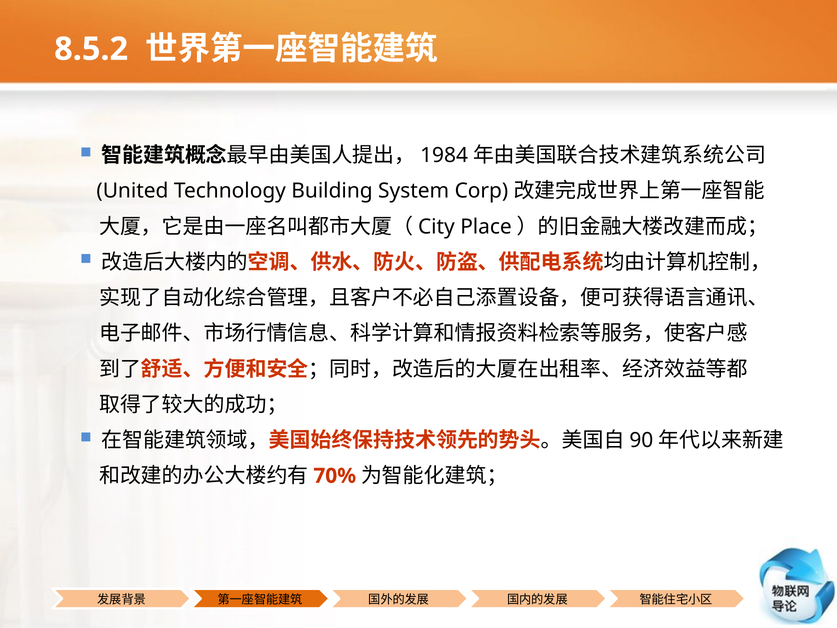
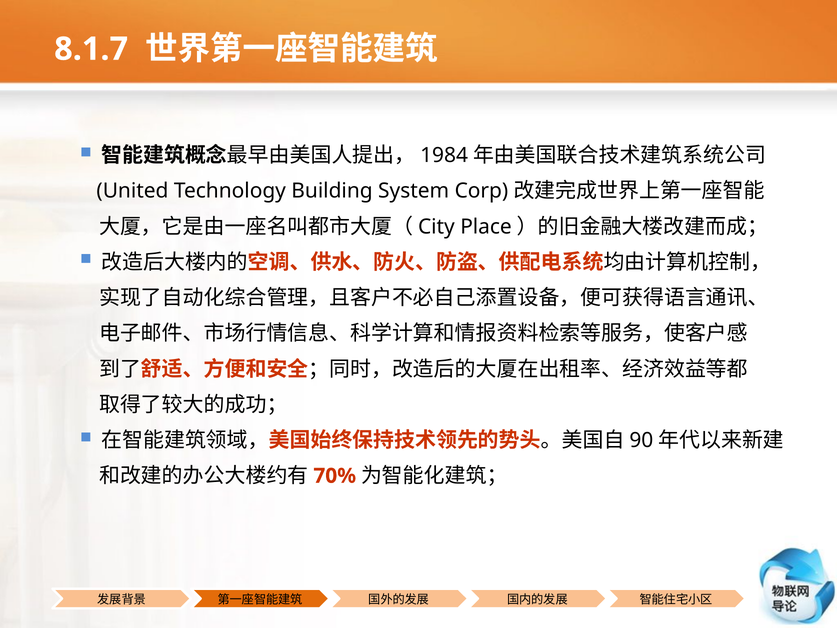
8.5.2: 8.5.2 -> 8.1.7
